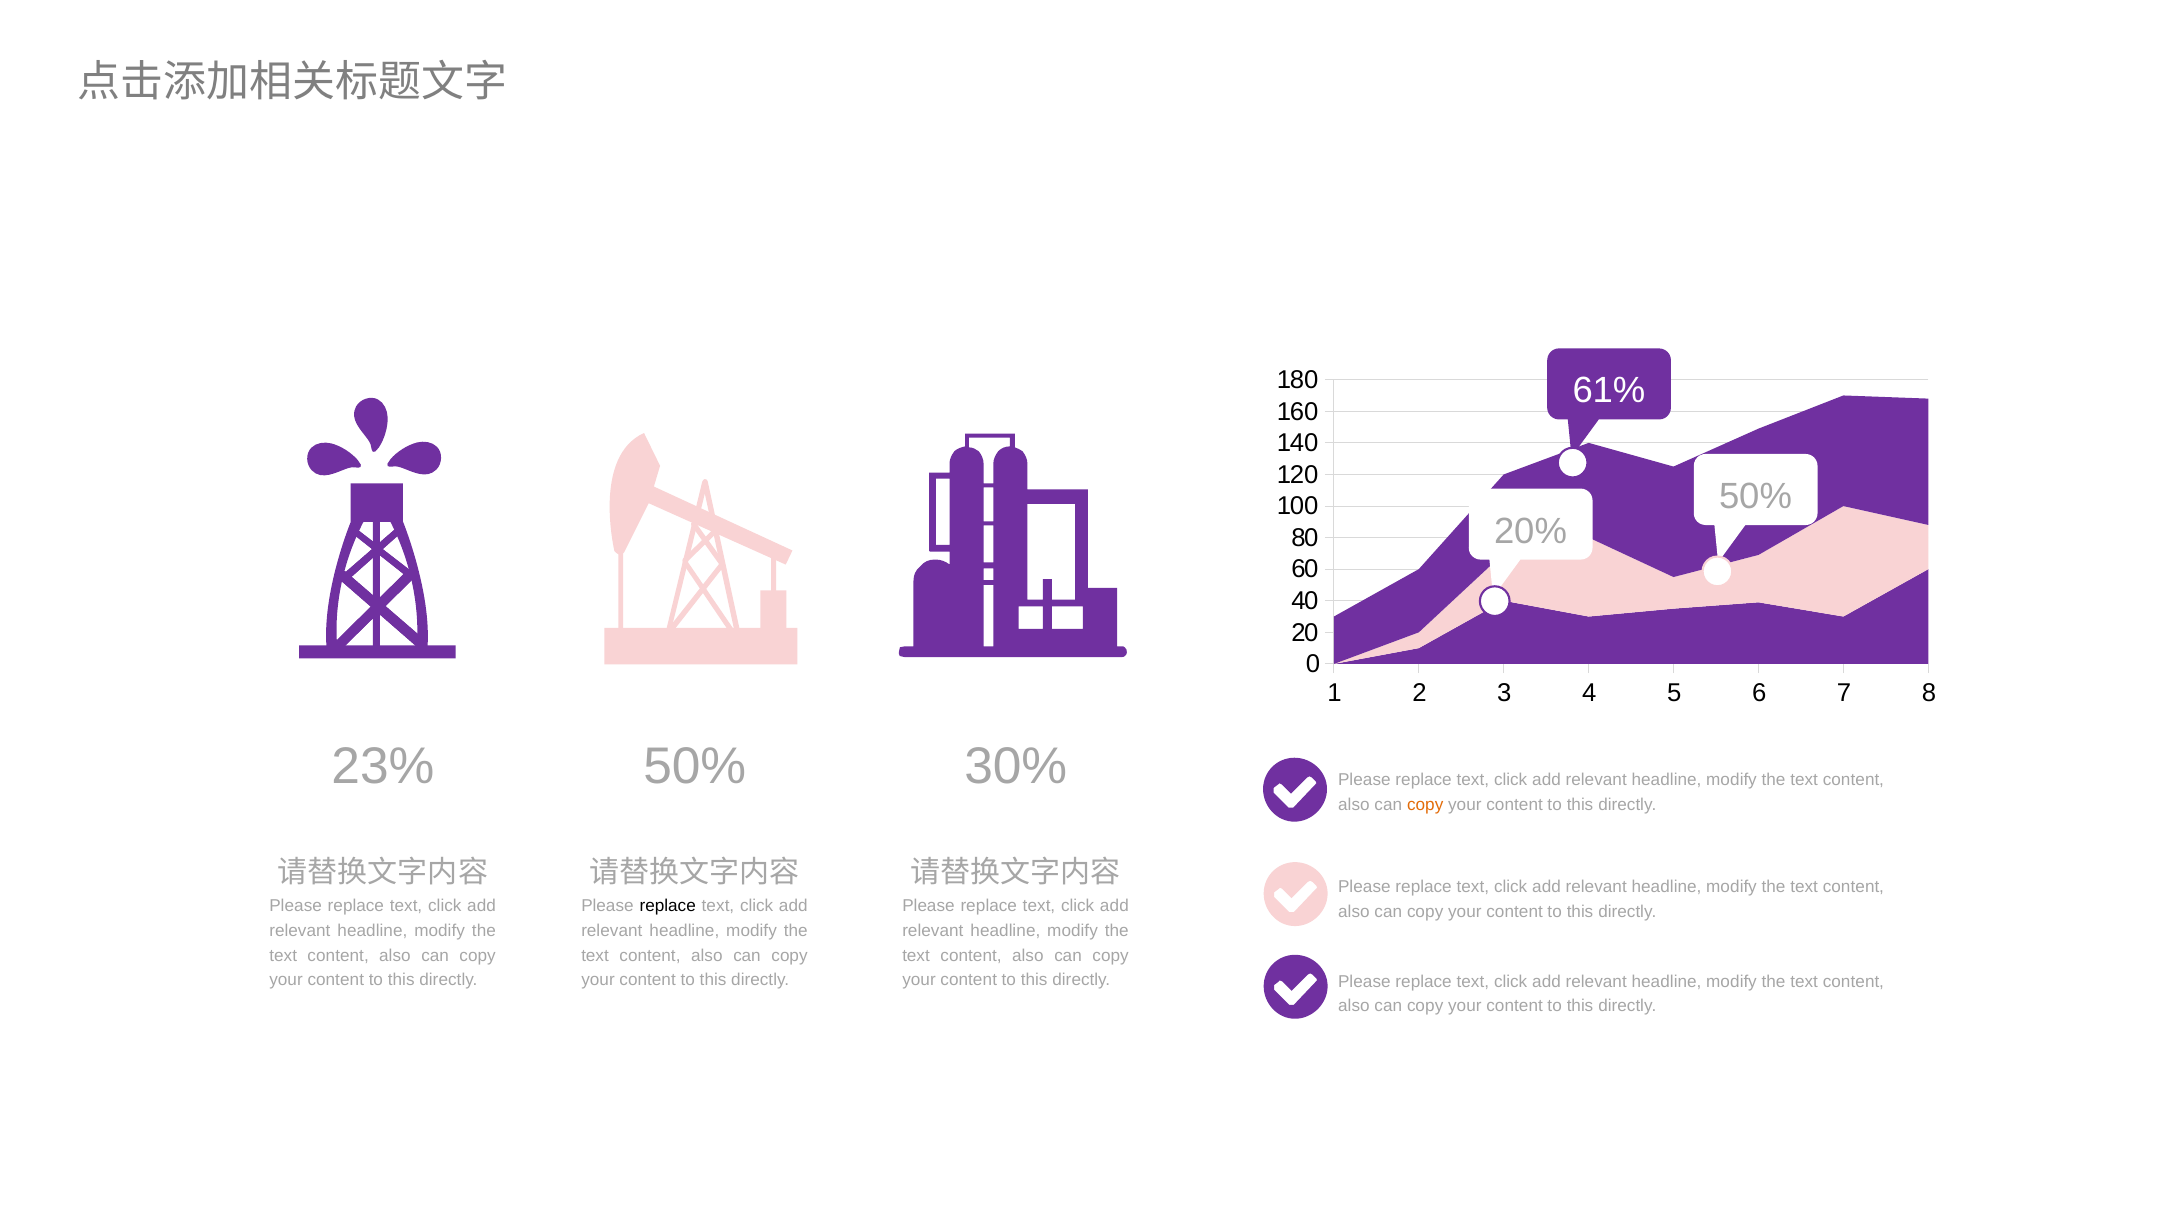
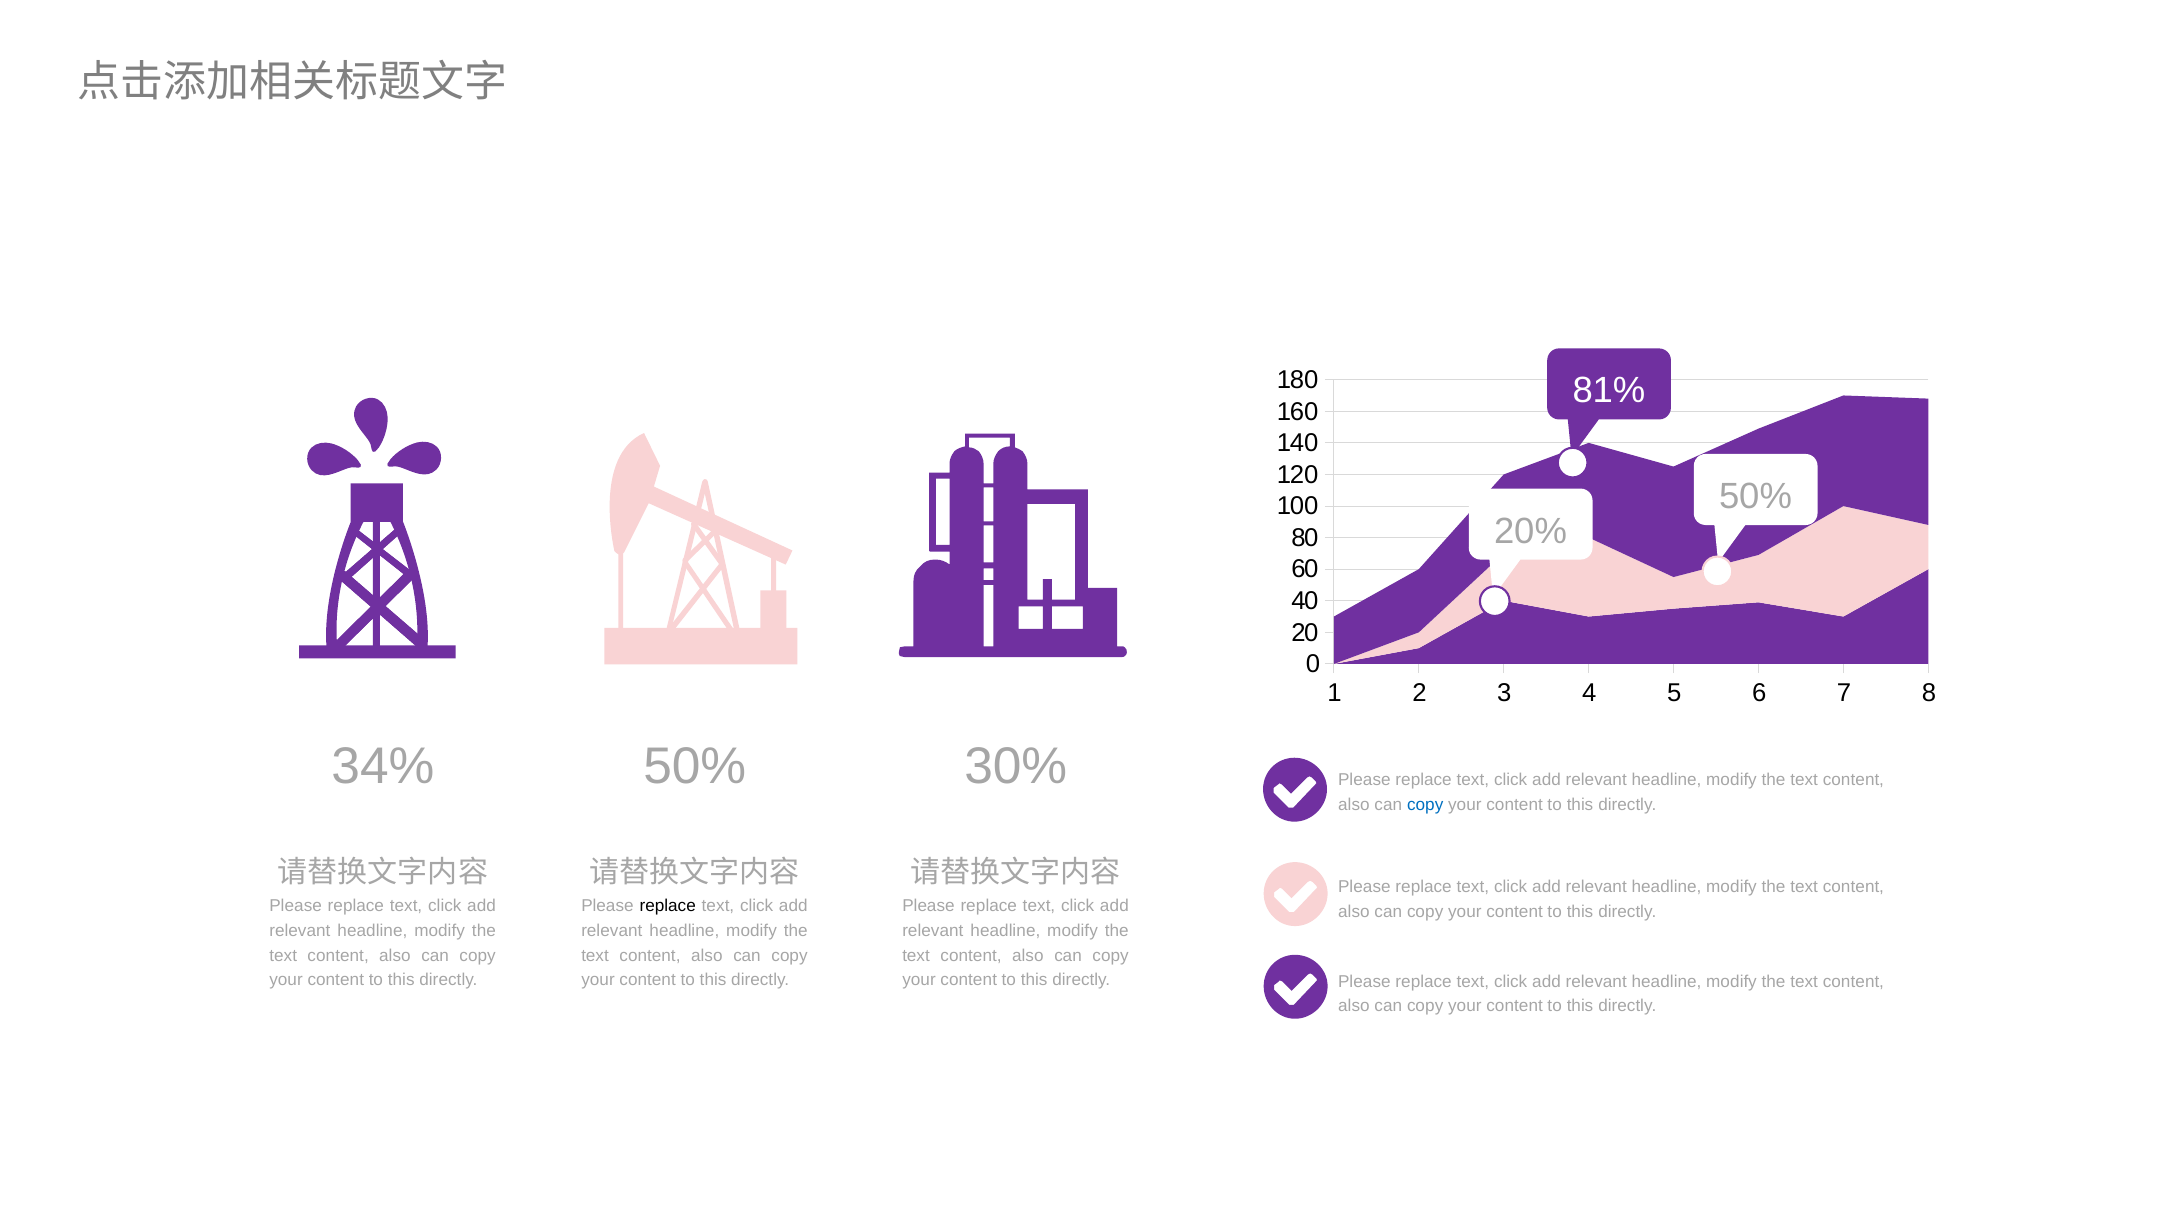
61%: 61% -> 81%
23%: 23% -> 34%
copy at (1425, 805) colour: orange -> blue
